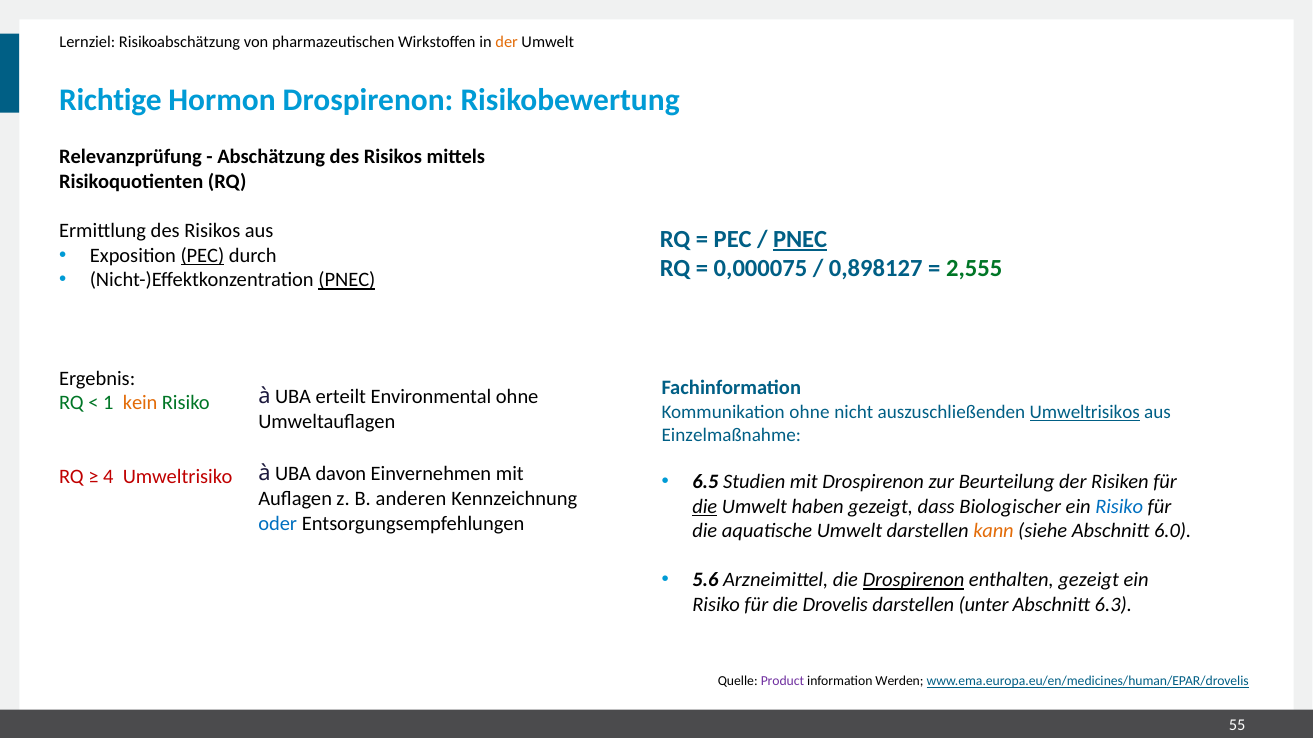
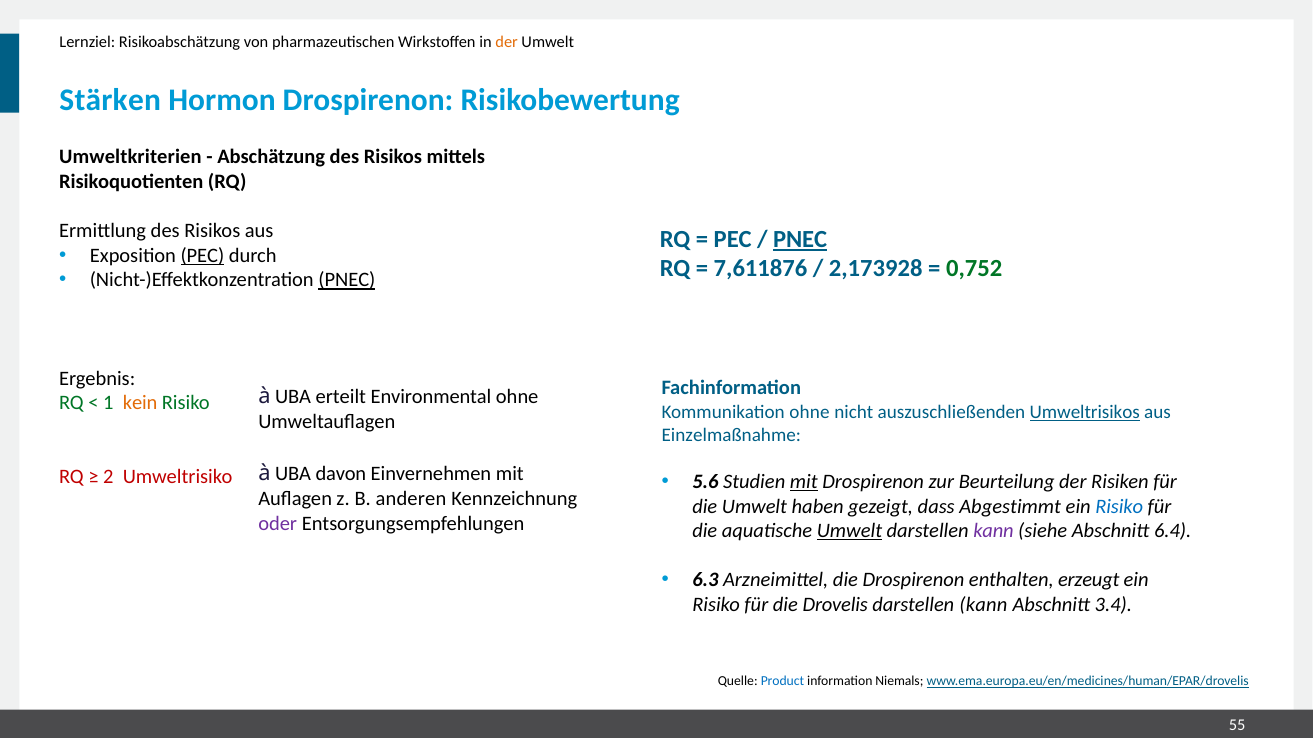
Richtige: Richtige -> Stärken
Relevanzprüfung: Relevanzprüfung -> Umweltkriterien
0,000075: 0,000075 -> 7,611876
0,898127: 0,898127 -> 2,173928
2,555: 2,555 -> 0,752
4: 4 -> 2
6.5: 6.5 -> 5.6
mit at (804, 482) underline: none -> present
die at (705, 507) underline: present -> none
Biologischer: Biologischer -> Abgestimmt
oder colour: blue -> purple
Umwelt at (849, 531) underline: none -> present
kann at (993, 531) colour: orange -> purple
6.0: 6.0 -> 6.4
5.6: 5.6 -> 6.3
Drospirenon at (913, 581) underline: present -> none
enthalten gezeigt: gezeigt -> erzeugt
unter at (984, 605): unter -> kann
6.3: 6.3 -> 3.4
Product colour: purple -> blue
Werden: Werden -> Niemals
